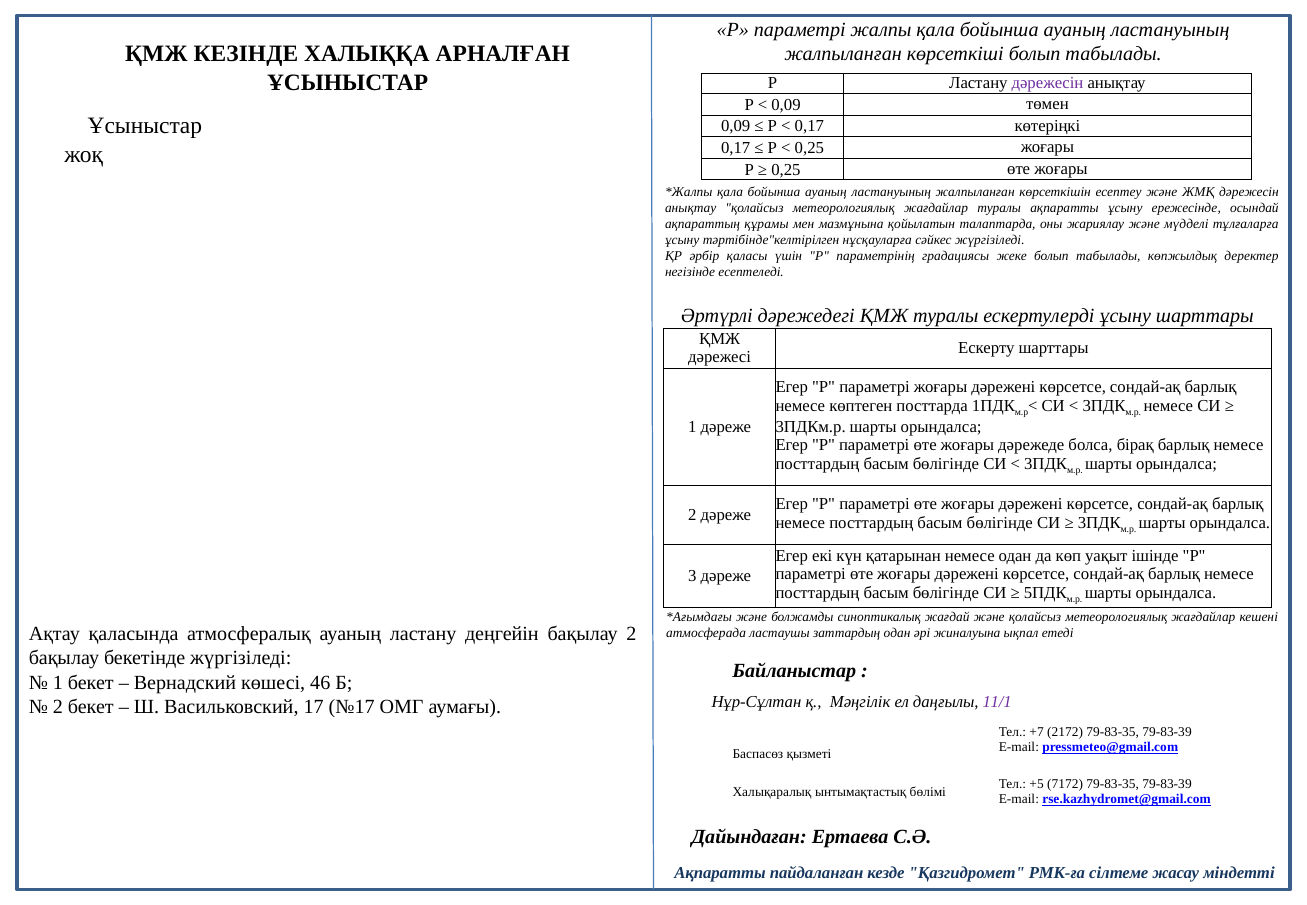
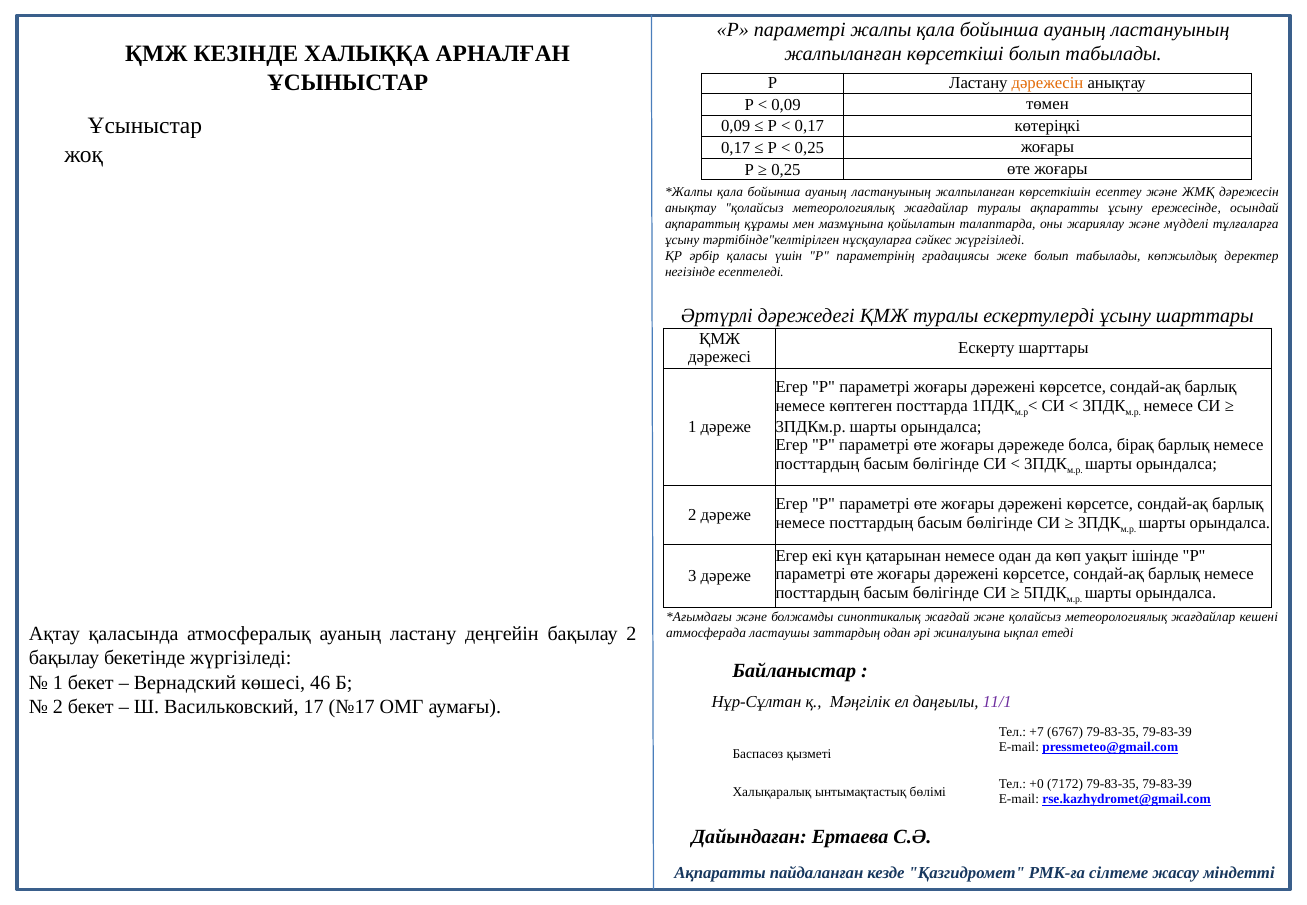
дәрежесін at (1047, 83) colour: purple -> orange
2172: 2172 -> 6767
+5: +5 -> +0
